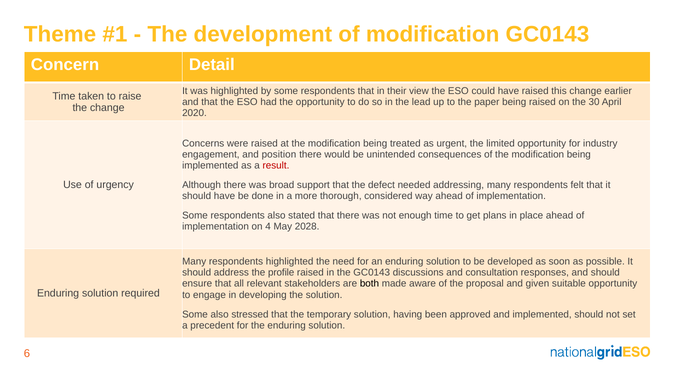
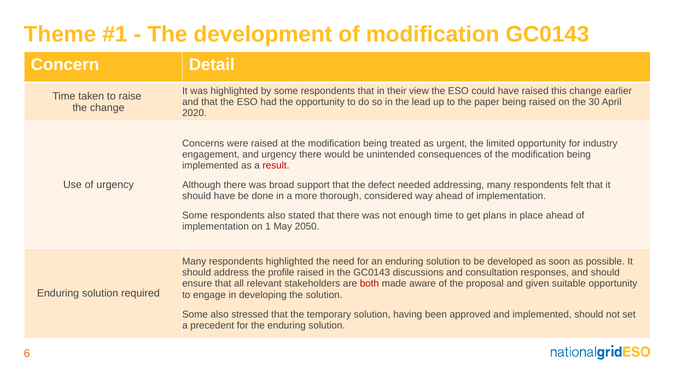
and position: position -> urgency
4: 4 -> 1
2028: 2028 -> 2050
both colour: black -> red
